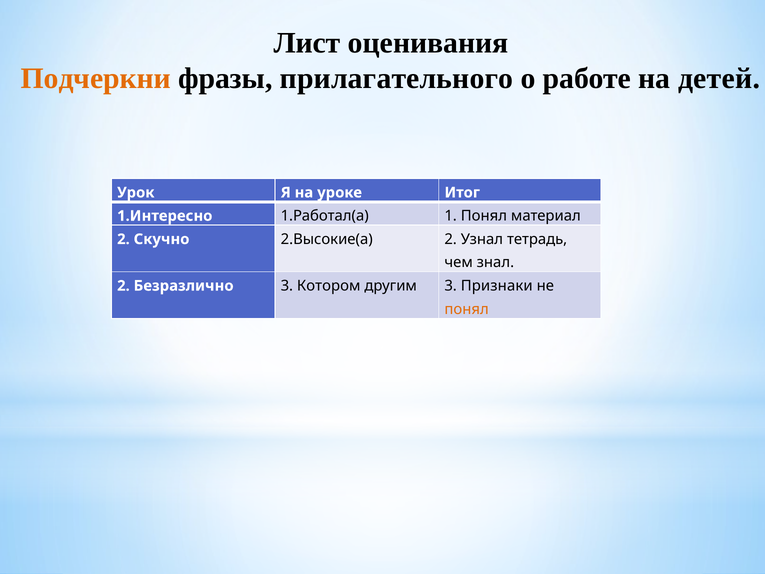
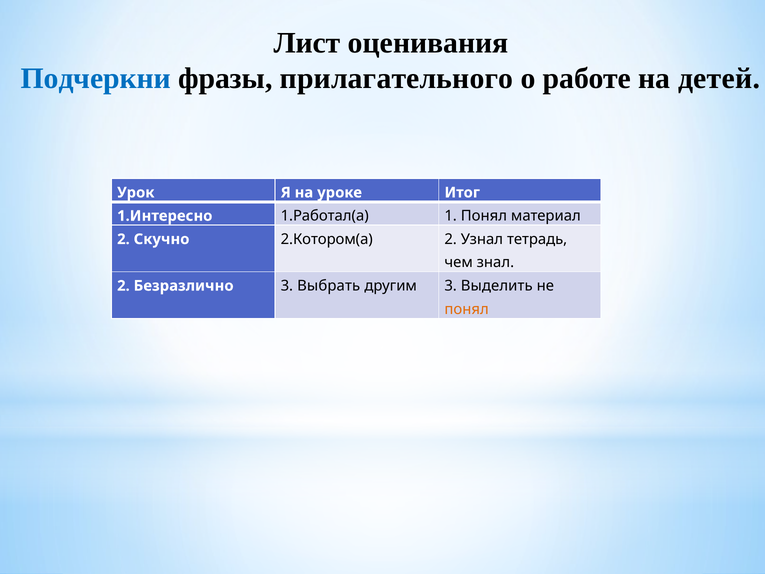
Подчеркни colour: orange -> blue
2.Высокие(а: 2.Высокие(а -> 2.Котором(а
Котором: Котором -> Выбрать
Признаки: Признаки -> Выделить
